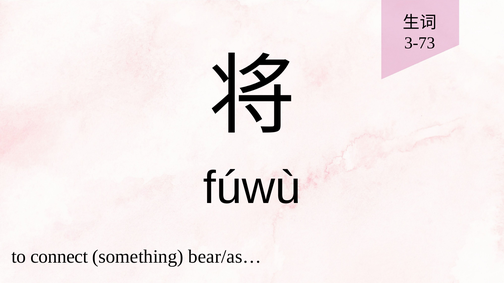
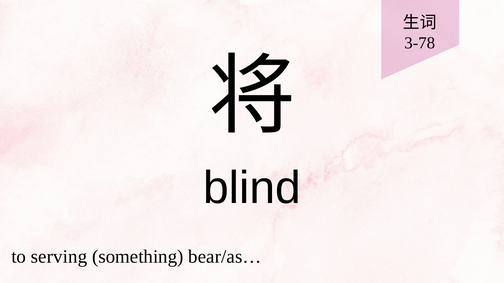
3-73: 3-73 -> 3-78
fúwù: fúwù -> blind
connect: connect -> serving
